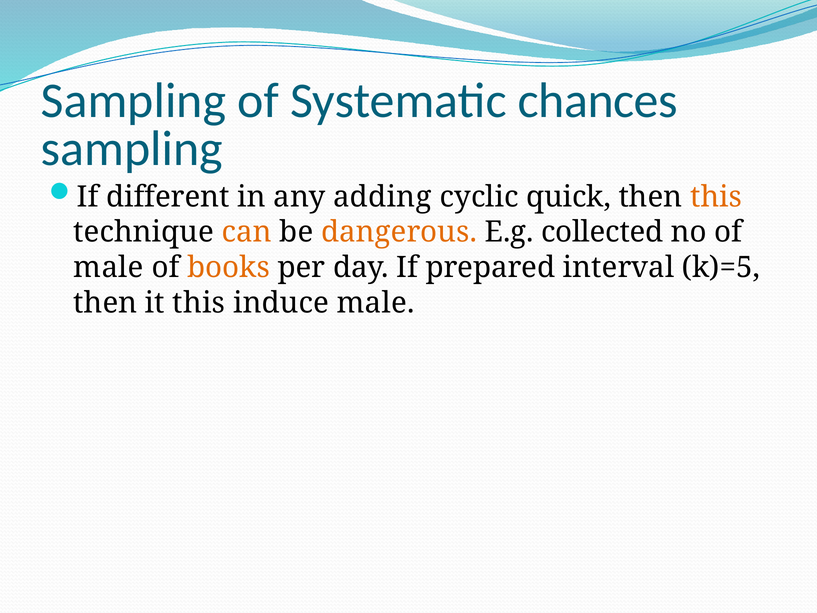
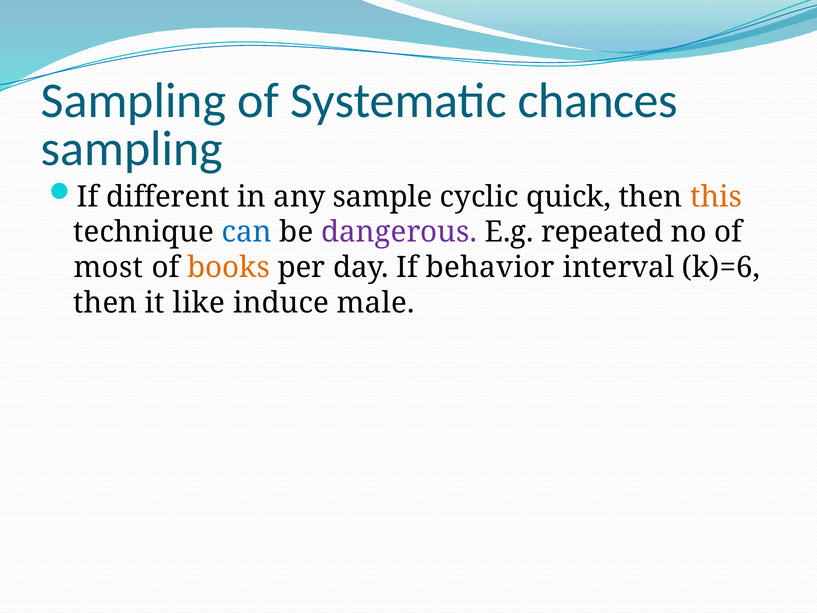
adding: adding -> sample
can colour: orange -> blue
dangerous colour: orange -> purple
collected: collected -> repeated
male at (108, 267): male -> most
prepared: prepared -> behavior
k)=5: k)=5 -> k)=6
it this: this -> like
